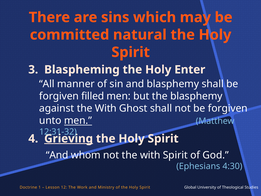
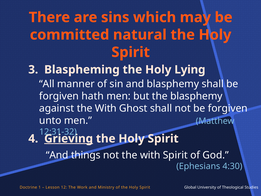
Enter: Enter -> Lying
filled: filled -> hath
men at (78, 120) underline: present -> none
whom: whom -> things
